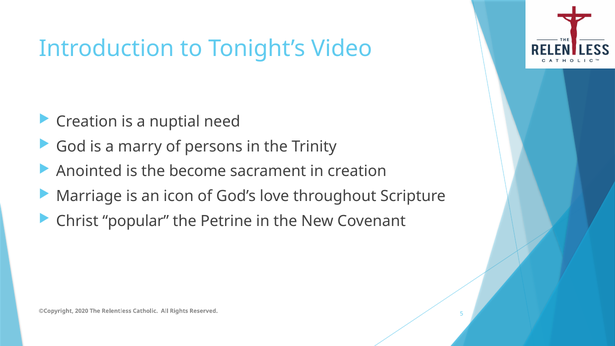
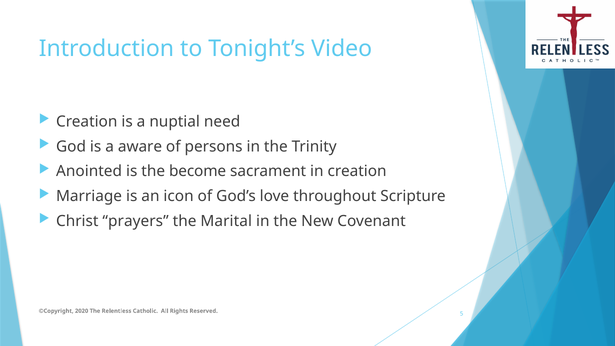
marry: marry -> aware
popular: popular -> prayers
Petrine: Petrine -> Marital
